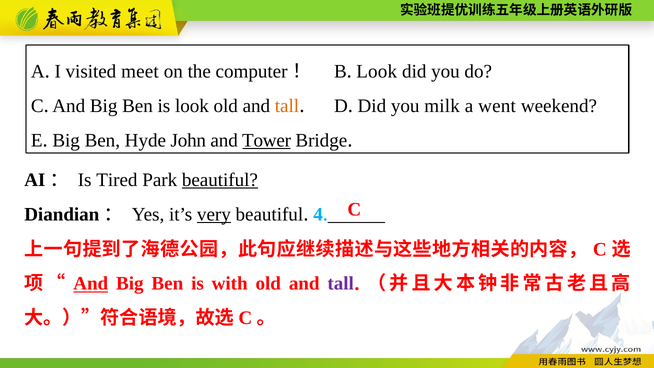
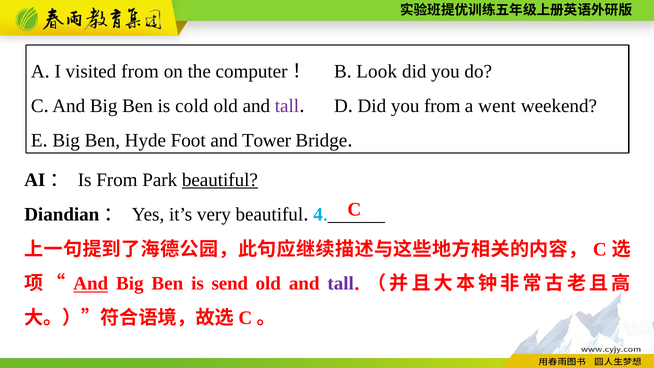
visited meet: meet -> from
is look: look -> cold
tall at (287, 106) colour: orange -> purple
you milk: milk -> from
John: John -> Foot
Tower underline: present -> none
Is Tired: Tired -> From
very underline: present -> none
with: with -> send
